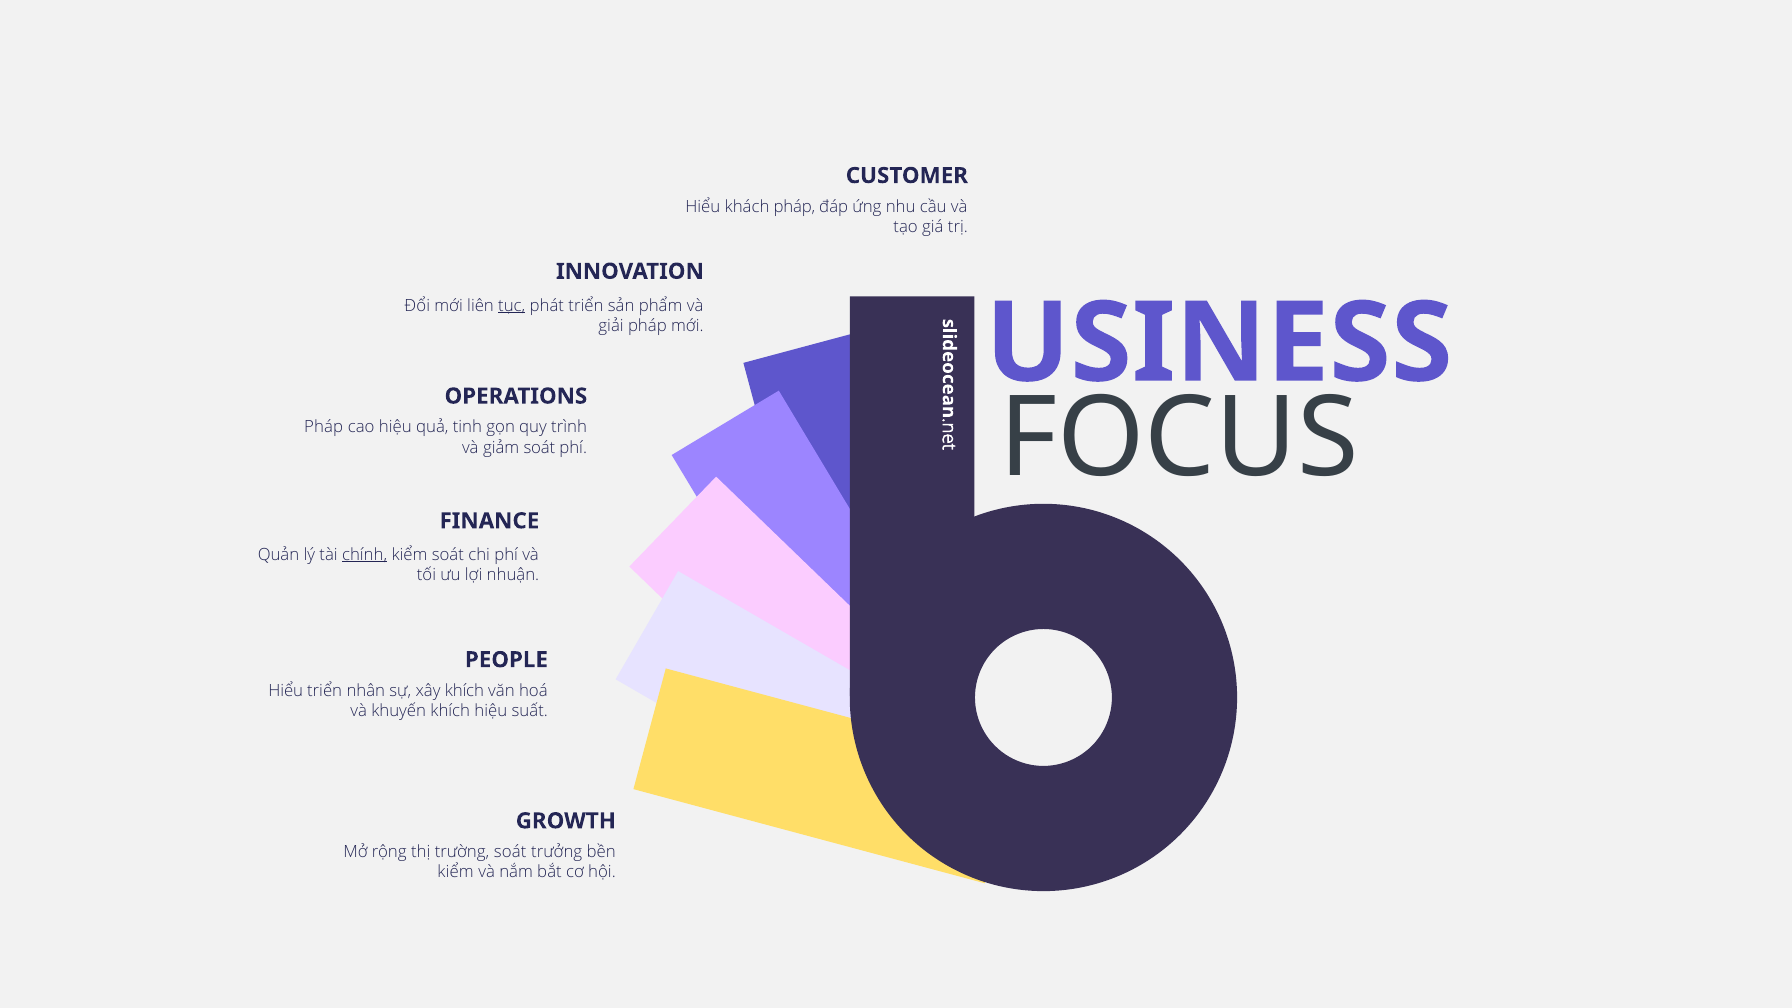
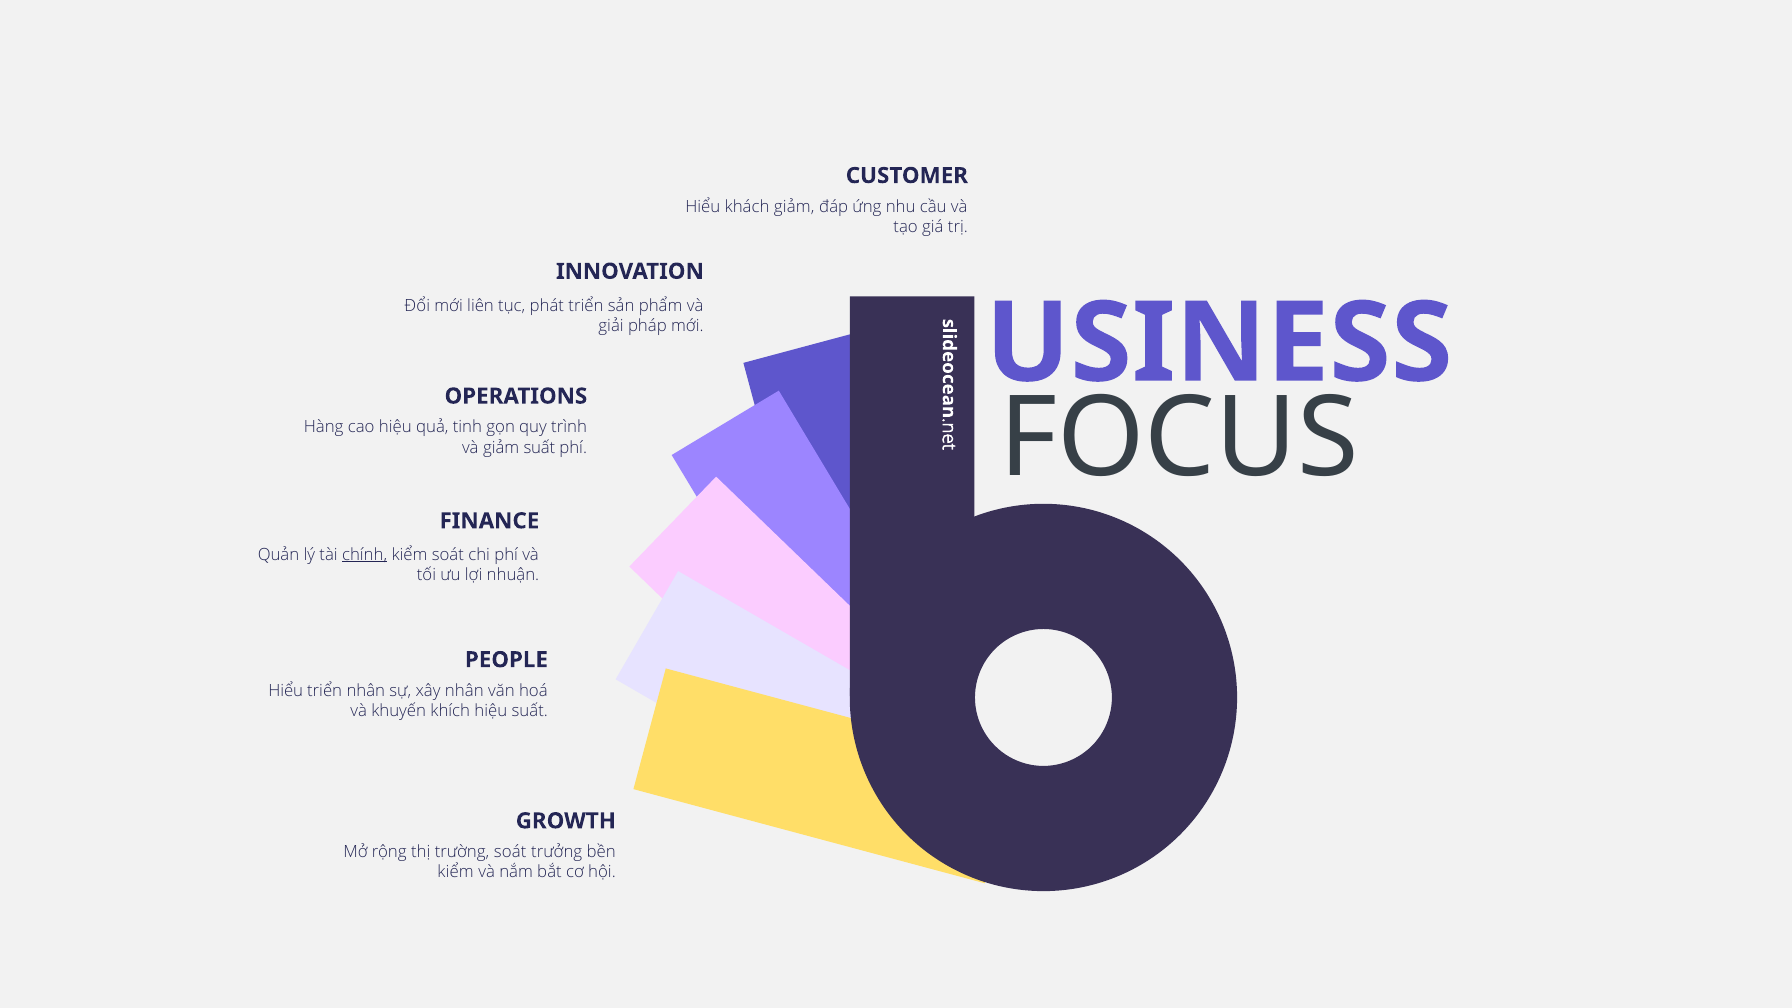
khách pháp: pháp -> giảm
tục underline: present -> none
Pháp at (324, 427): Pháp -> Hàng
giảm soát: soát -> suất
xây khích: khích -> nhân
